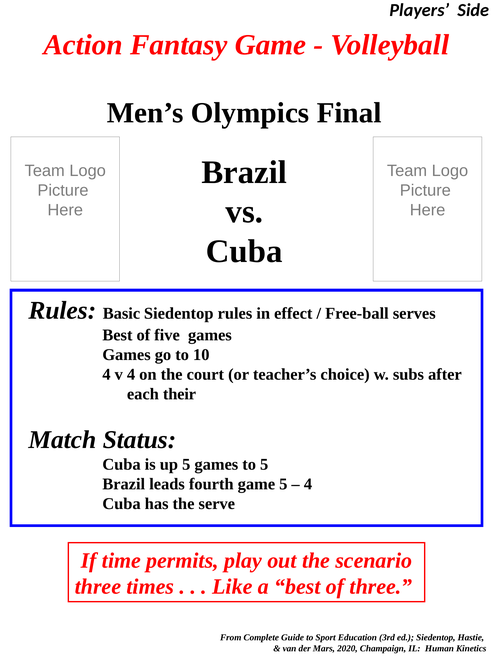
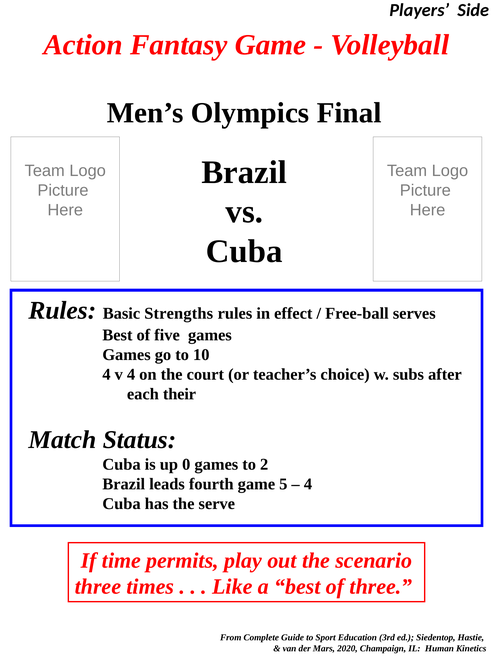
Basic Siedentop: Siedentop -> Strengths
up 5: 5 -> 0
to 5: 5 -> 2
